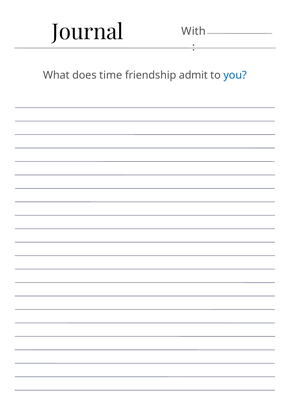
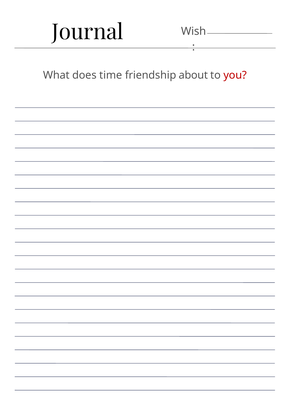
With: With -> Wish
admit: admit -> about
you colour: blue -> red
